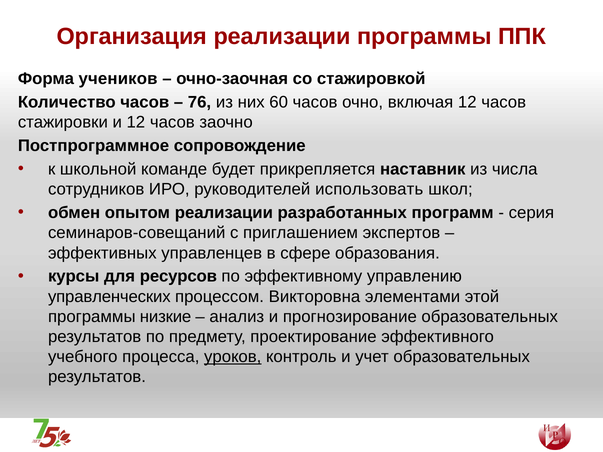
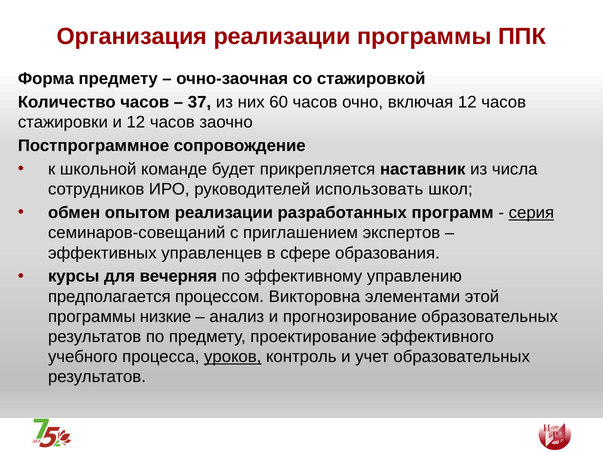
Форма учеников: учеников -> предмету
76: 76 -> 37
серия underline: none -> present
ресурсов: ресурсов -> вечерняя
управленческих: управленческих -> предполагается
